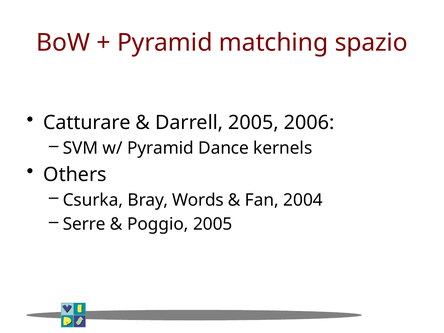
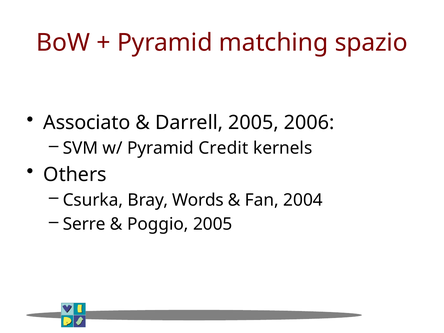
Catturare: Catturare -> Associato
Dance: Dance -> Credit
